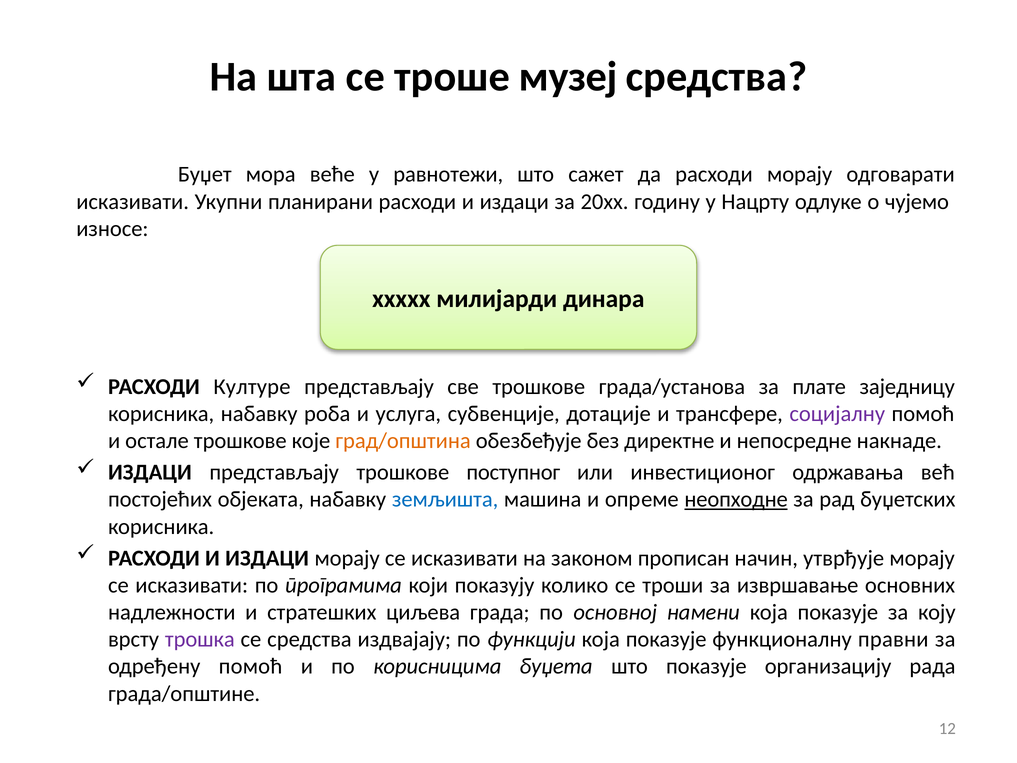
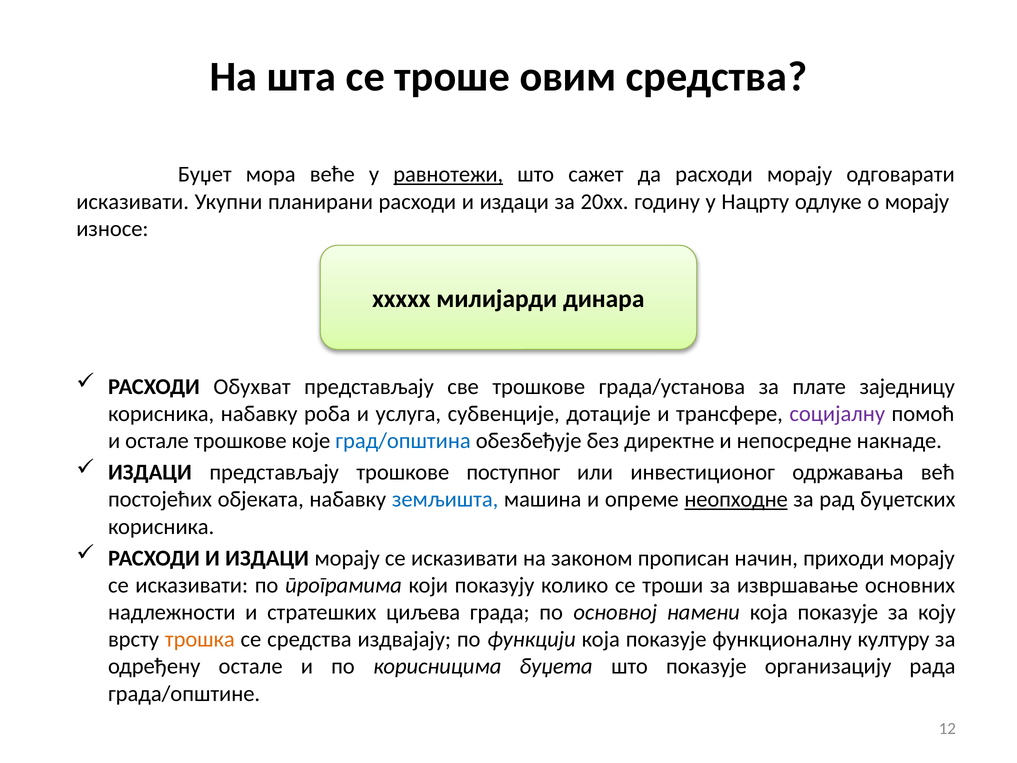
музеј: музеј -> овим
равнотежи underline: none -> present
о чујемо: чујемо -> морају
Културе: Културе -> Обухват
град/општина colour: orange -> blue
утврђује: утврђује -> приходи
трошка colour: purple -> orange
правни: правни -> културу
одређену помоћ: помоћ -> остале
